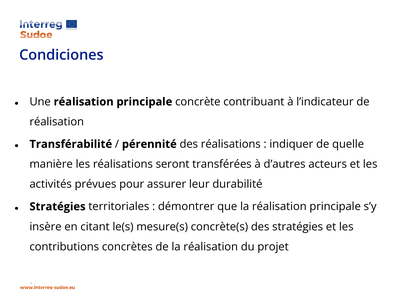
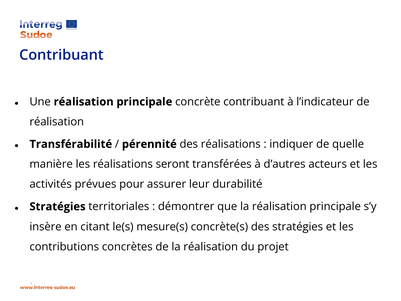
Condiciones at (61, 55): Condiciones -> Contribuant
